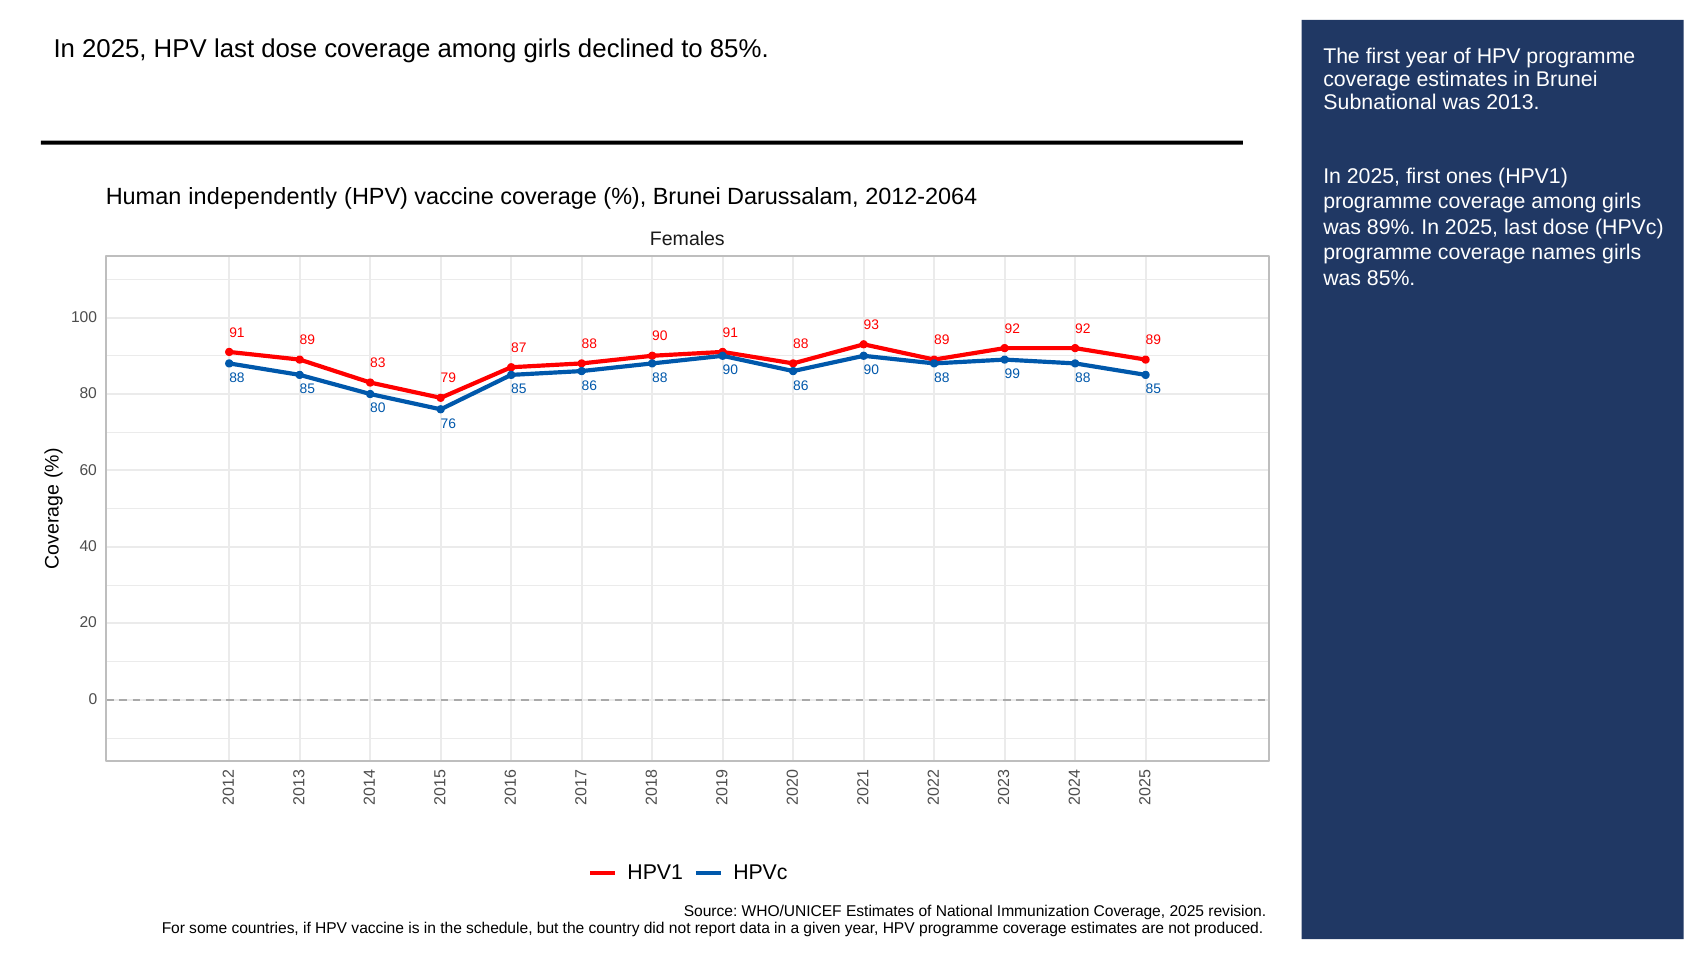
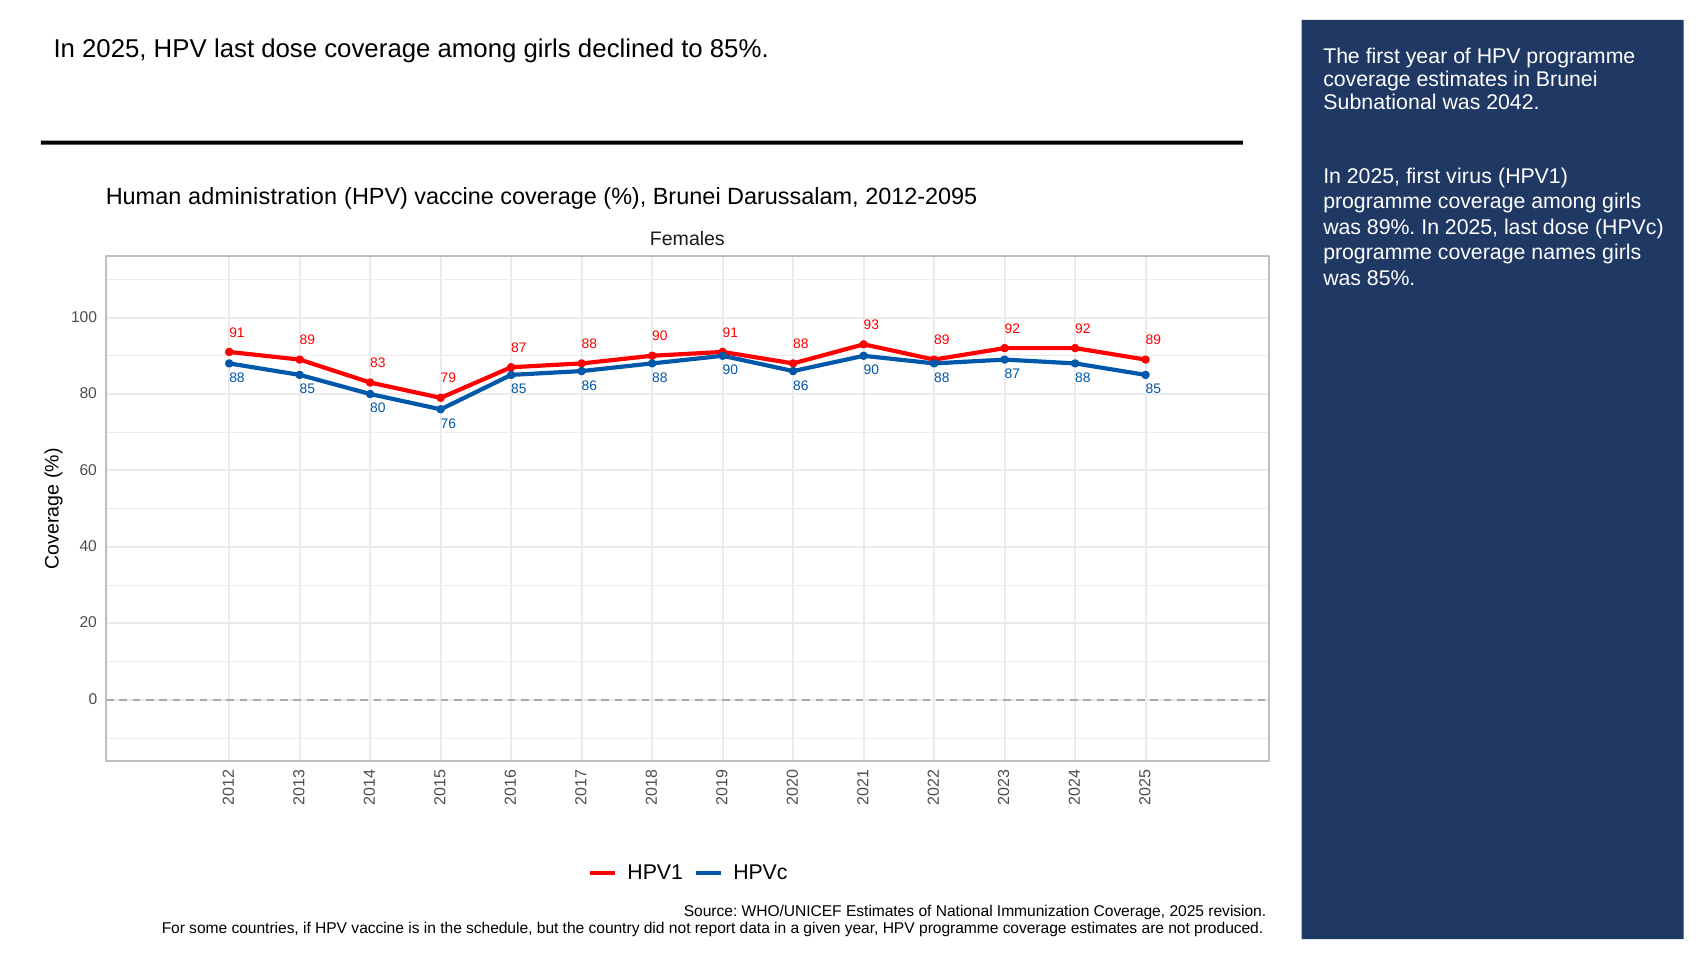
2013: 2013 -> 2042
ones: ones -> virus
independently: independently -> administration
2012-2064: 2012-2064 -> 2012-2095
88 99: 99 -> 87
